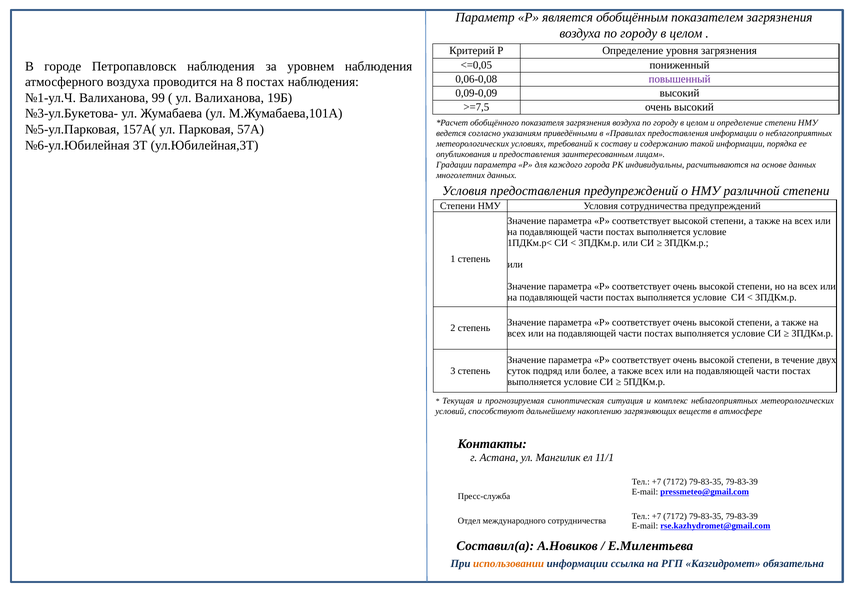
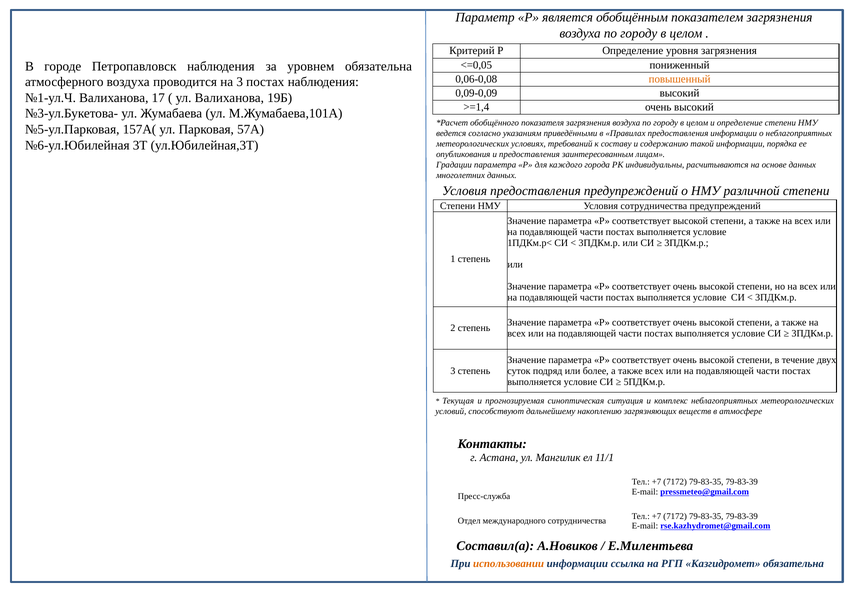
уровнем наблюдения: наблюдения -> обязательна
повышенный colour: purple -> orange
на 8: 8 -> 3
99: 99 -> 17
>=7,5: >=7,5 -> >=1,4
